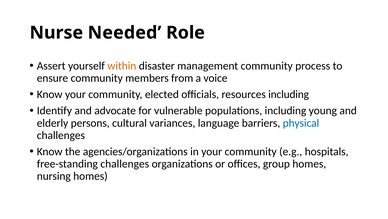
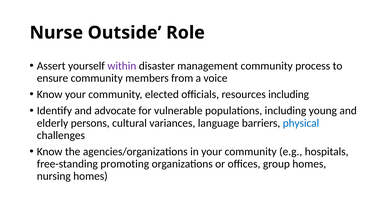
Needed: Needed -> Outside
within colour: orange -> purple
free-standing challenges: challenges -> promoting
